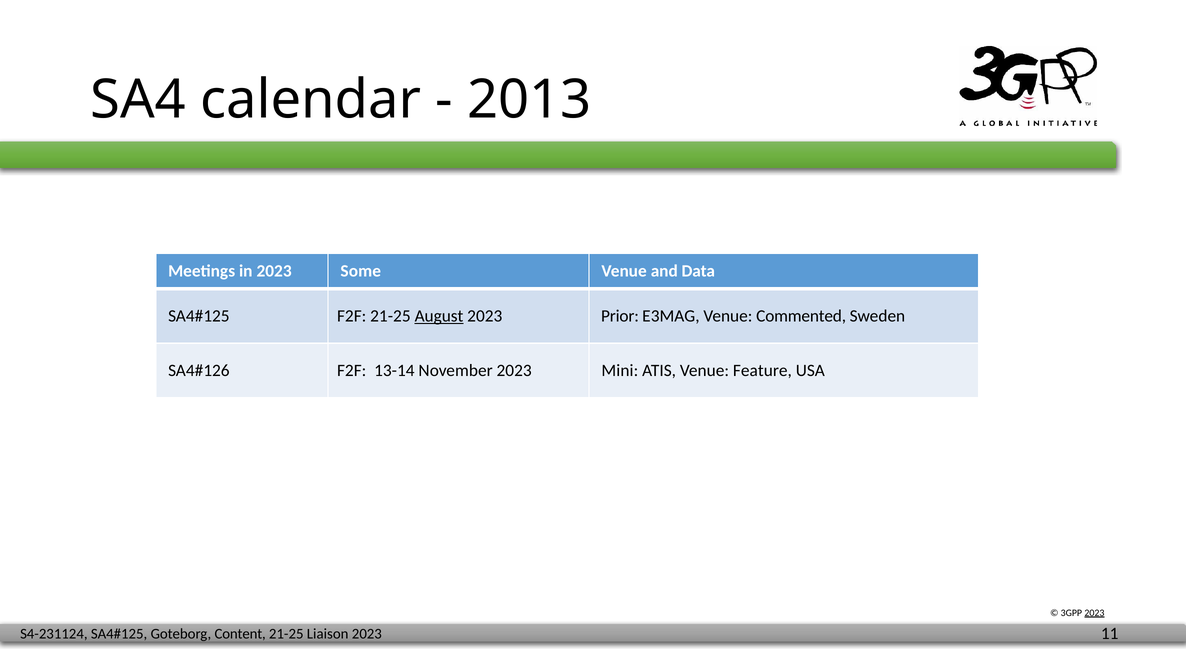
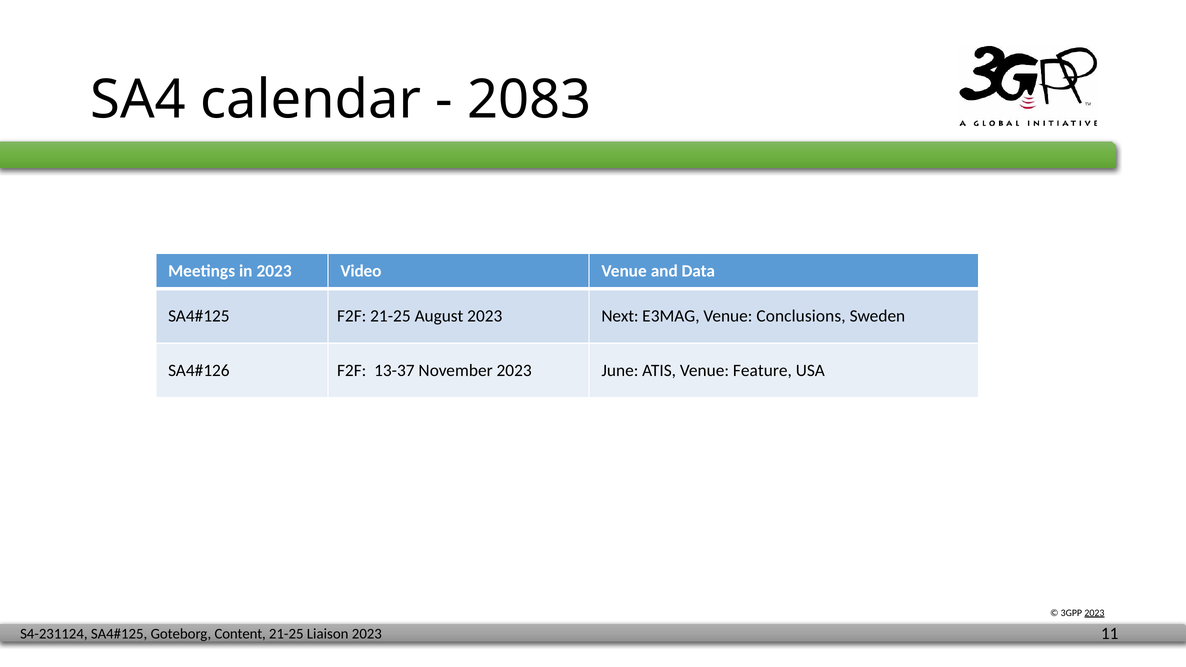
2013: 2013 -> 2083
Some: Some -> Video
August underline: present -> none
Prior: Prior -> Next
Commented: Commented -> Conclusions
13-14: 13-14 -> 13-37
Mini: Mini -> June
